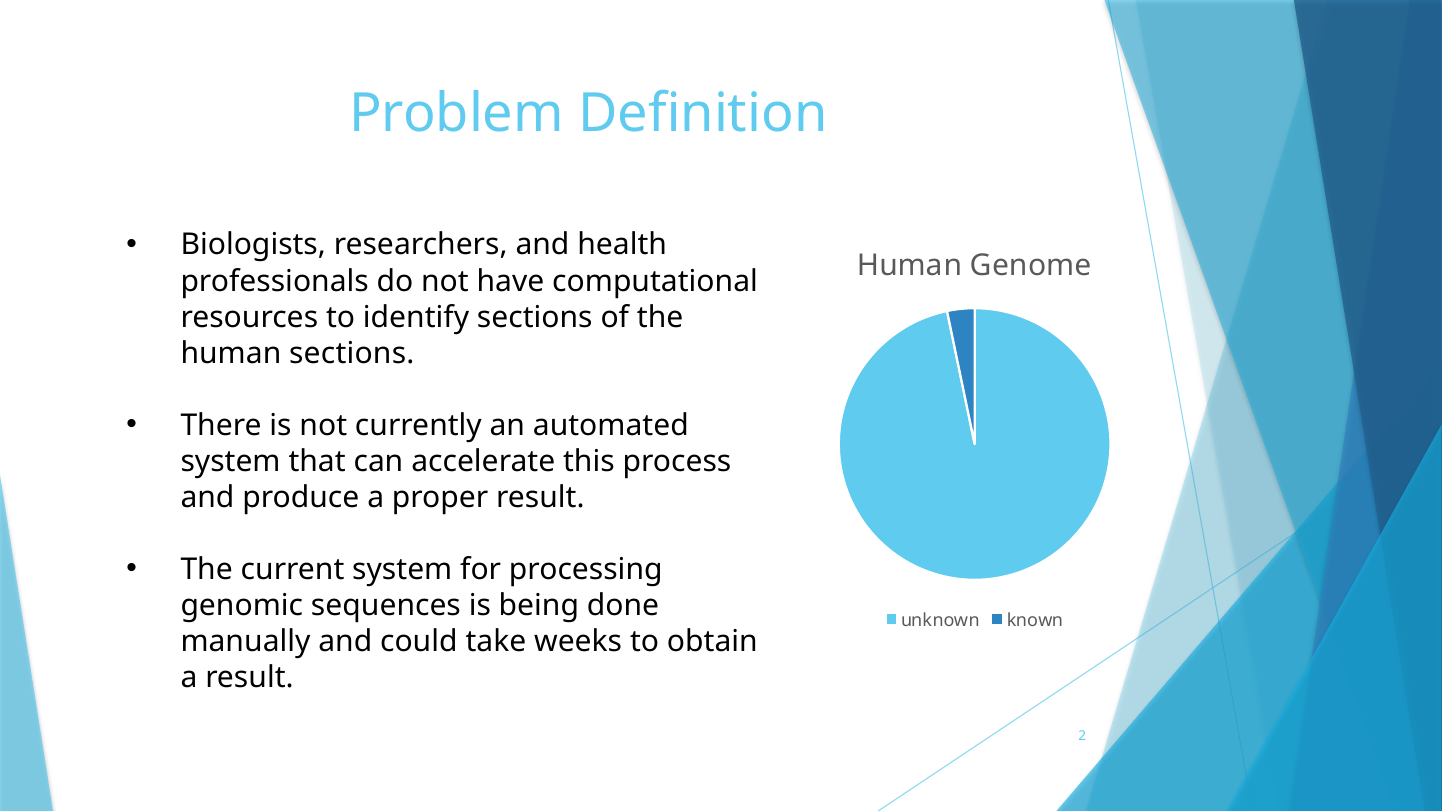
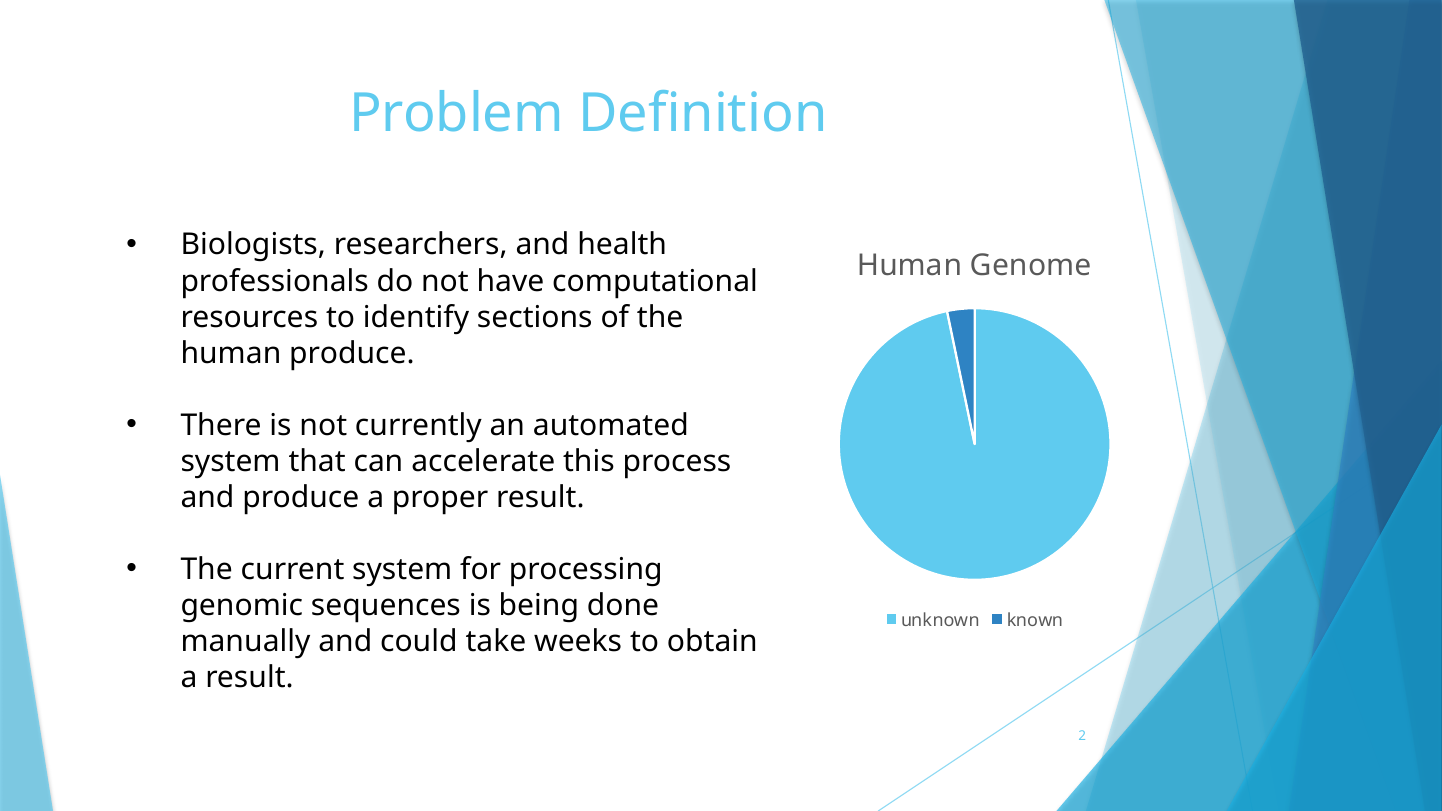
human sections: sections -> produce
